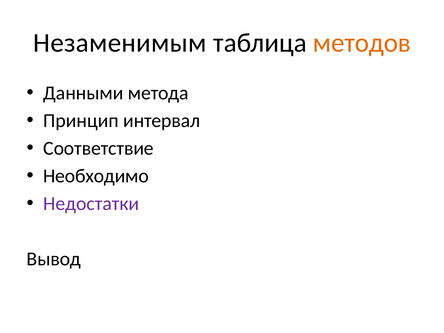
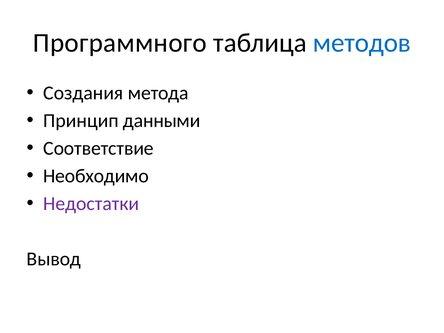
Незаменимым: Незаменимым -> Программного
методов colour: orange -> blue
Данными: Данными -> Создания
интервал: интервал -> данными
